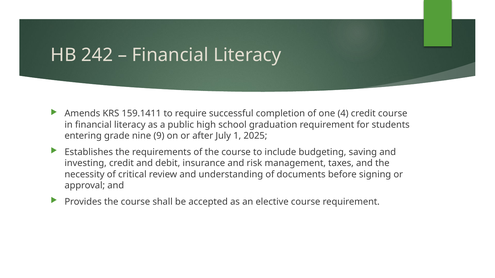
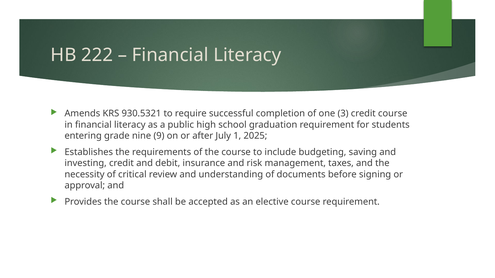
242: 242 -> 222
159.1411: 159.1411 -> 930.5321
4: 4 -> 3
